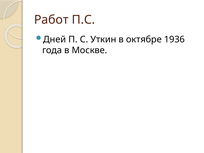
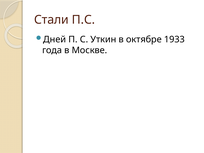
Работ: Работ -> Стали
1936: 1936 -> 1933
